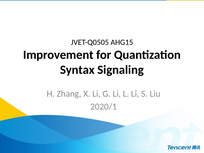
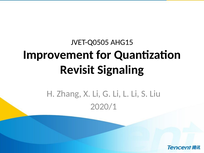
Syntax: Syntax -> Revisit
